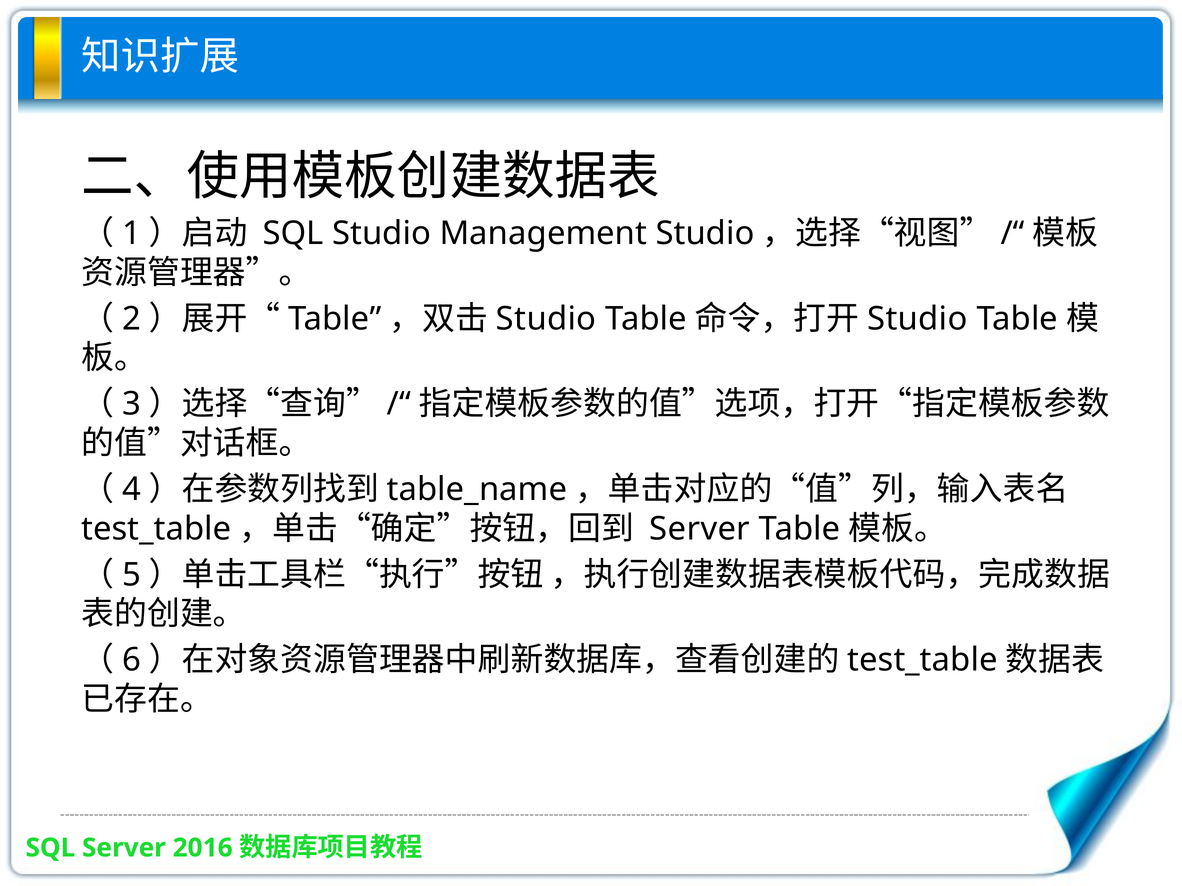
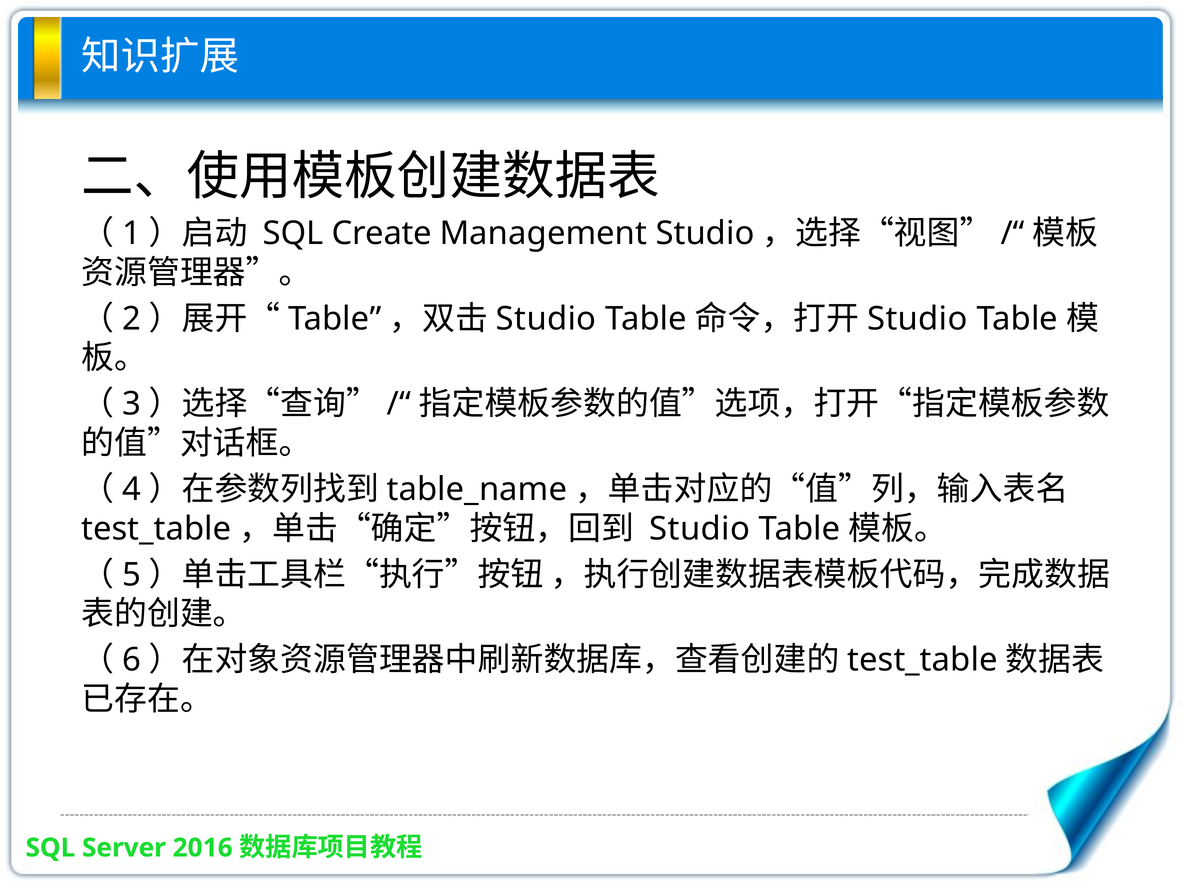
SQL Studio: Studio -> Create
Server at (700, 529): Server -> Studio
